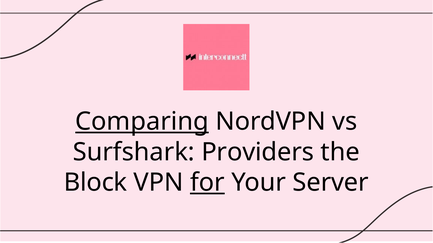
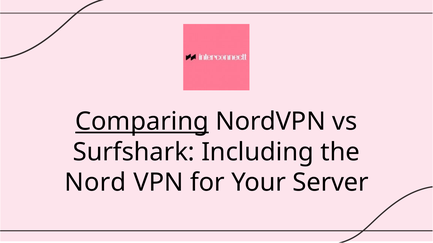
Providers: Providers -> Including
Block: Block -> Nord
for underline: present -> none
